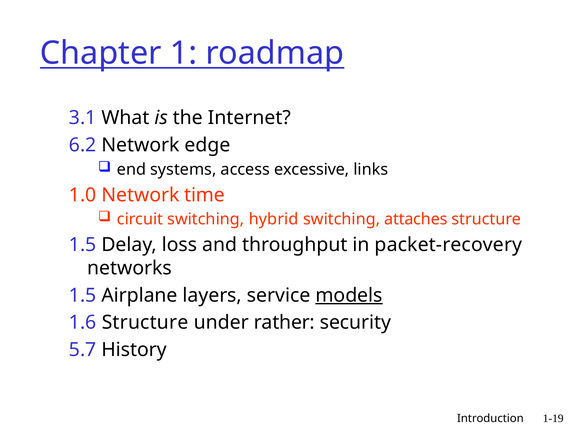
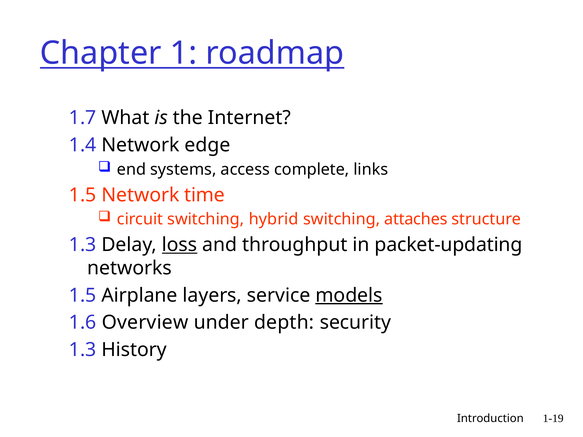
3.1: 3.1 -> 1.7
6.2: 6.2 -> 1.4
excessive: excessive -> complete
1.0 at (83, 195): 1.0 -> 1.5
1.5 at (83, 245): 1.5 -> 1.3
loss underline: none -> present
packet-recovery: packet-recovery -> packet-updating
1.6 Structure: Structure -> Overview
rather: rather -> depth
5.7 at (83, 350): 5.7 -> 1.3
